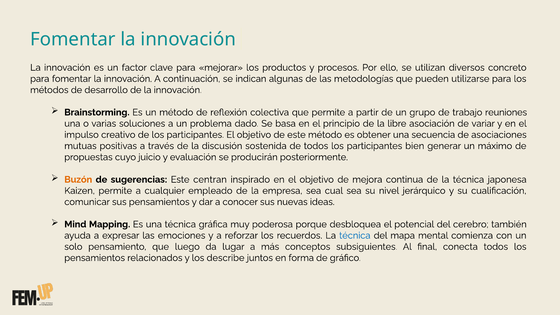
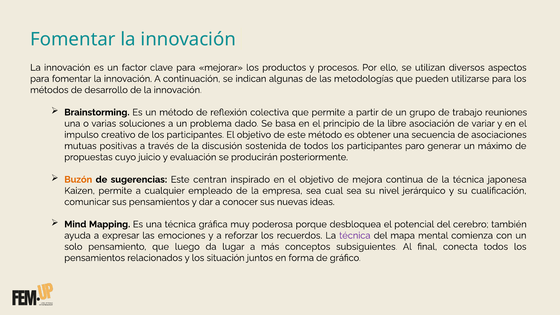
concreto: concreto -> aspectos
bien: bien -> paro
técnica at (355, 235) colour: blue -> purple
describe: describe -> situación
